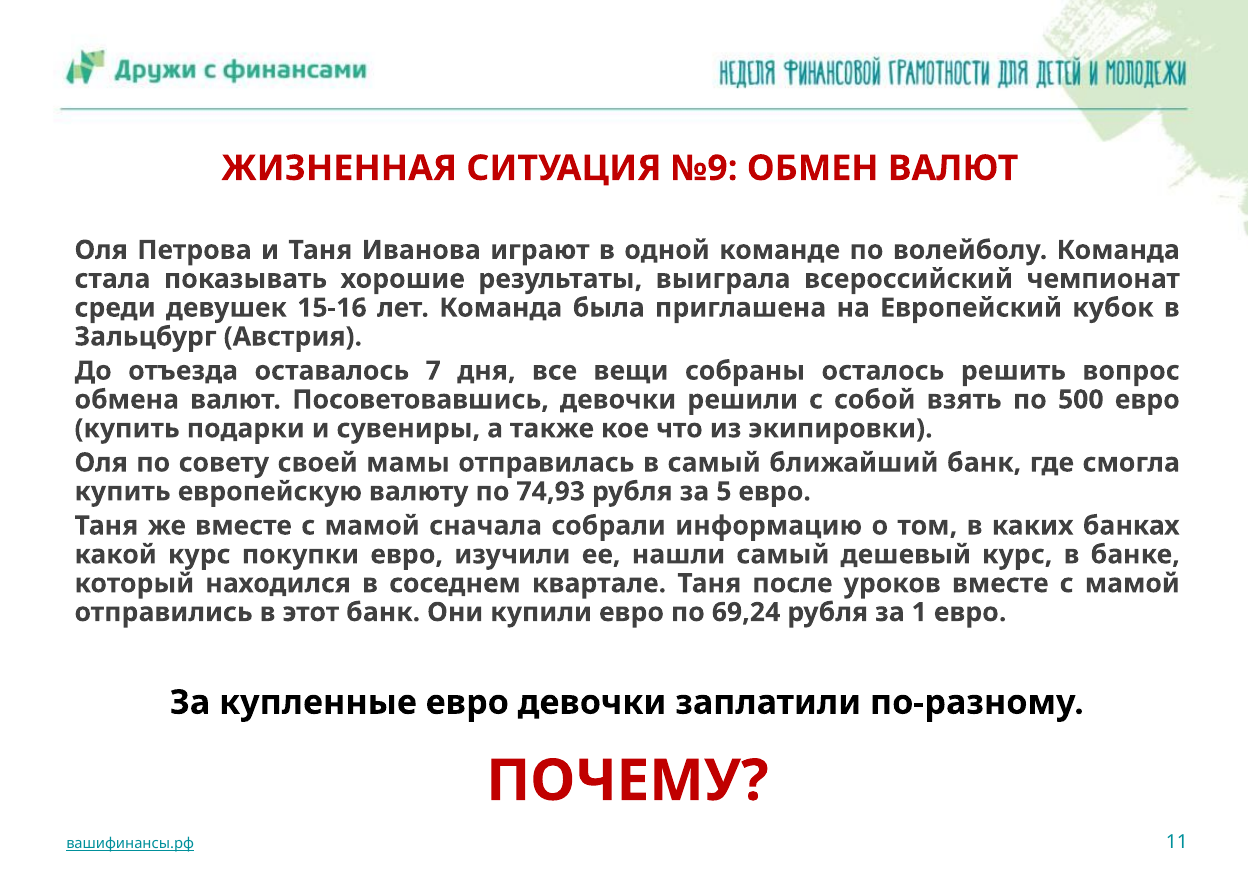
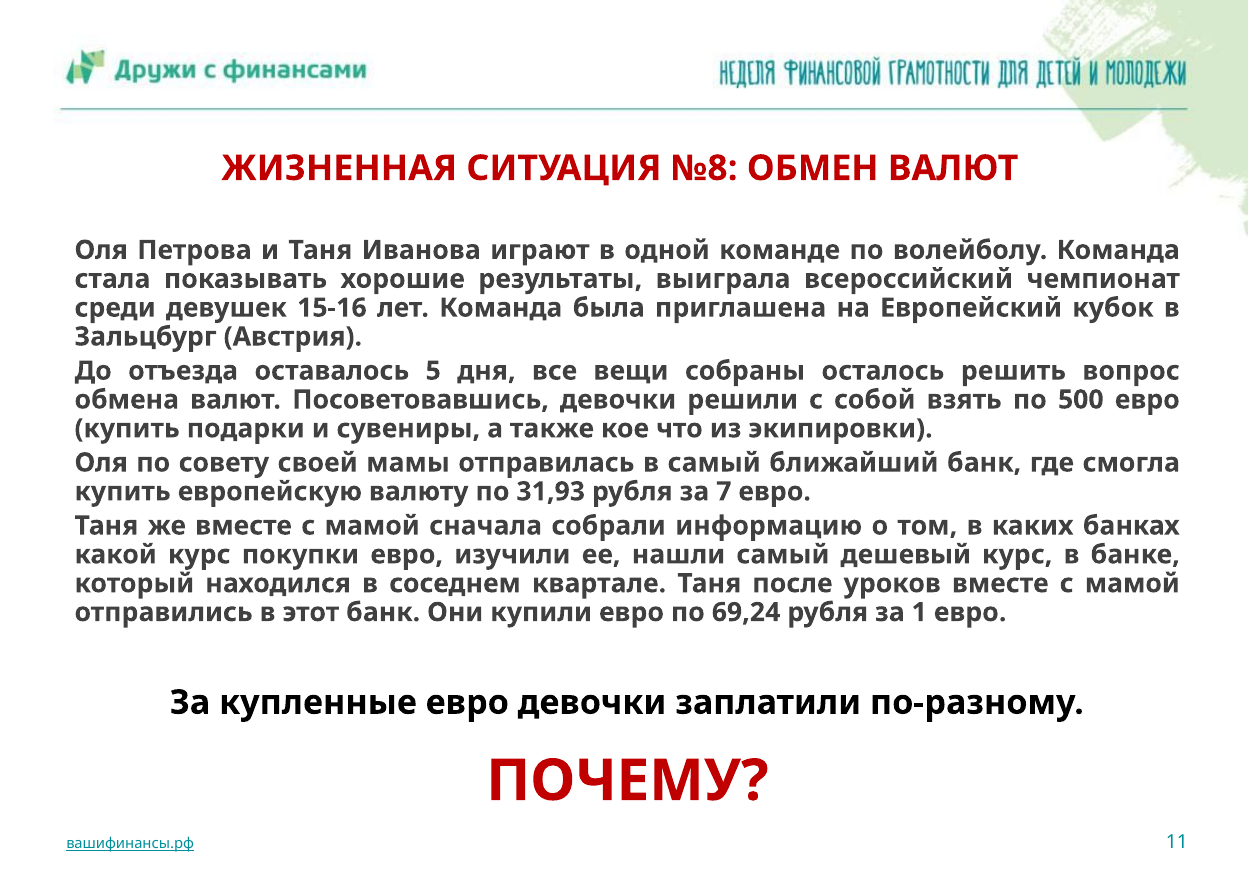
№9: №9 -> №8
7: 7 -> 5
74,93: 74,93 -> 31,93
5: 5 -> 7
